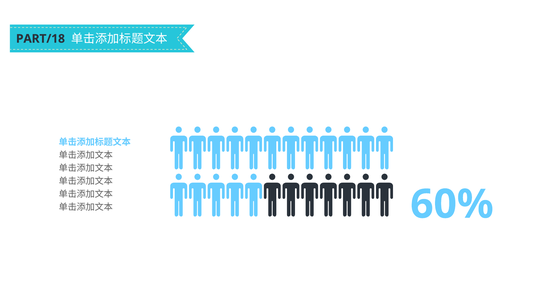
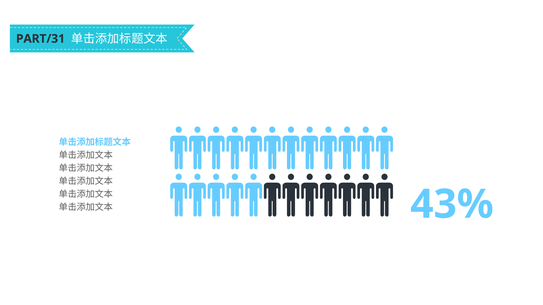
PART/18: PART/18 -> PART/31
60%: 60% -> 43%
